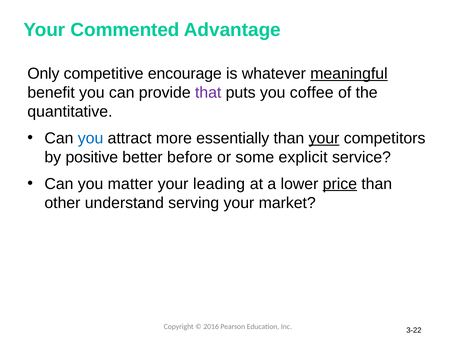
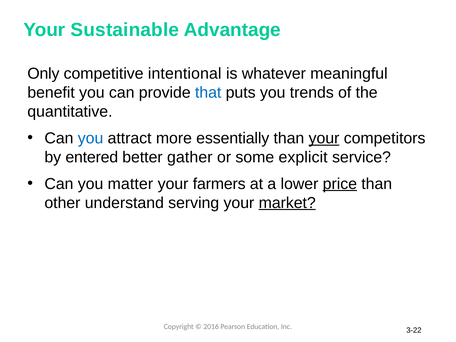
Commented: Commented -> Sustainable
encourage: encourage -> intentional
meaningful underline: present -> none
that colour: purple -> blue
coffee: coffee -> trends
positive: positive -> entered
before: before -> gather
leading: leading -> farmers
market underline: none -> present
